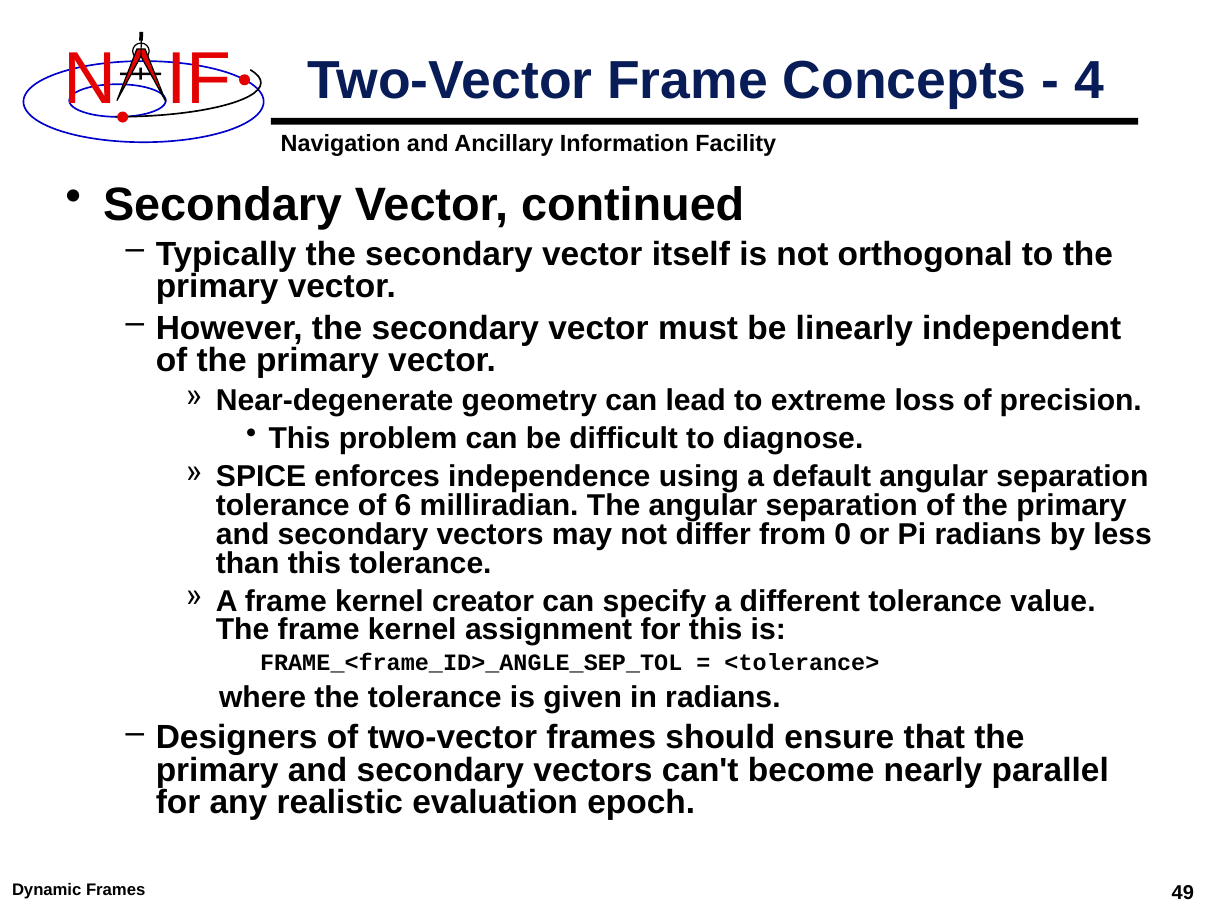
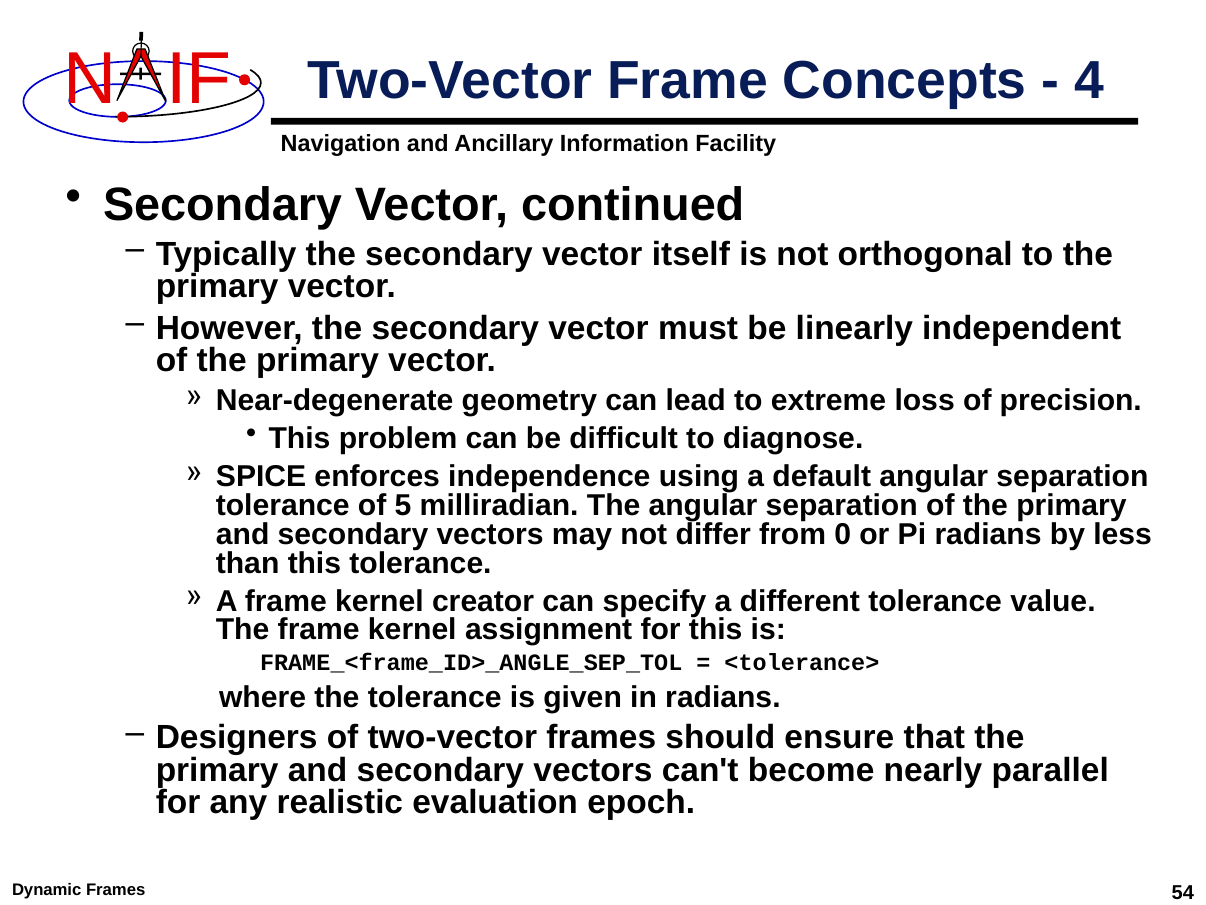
6: 6 -> 5
49: 49 -> 54
